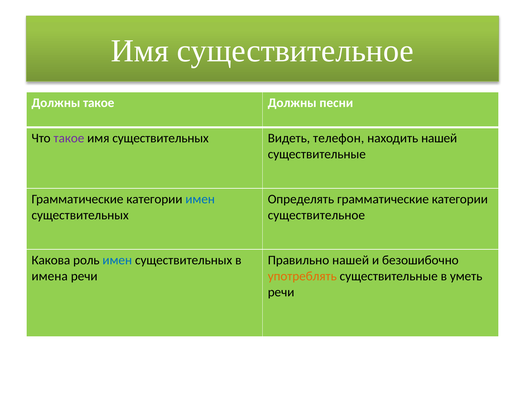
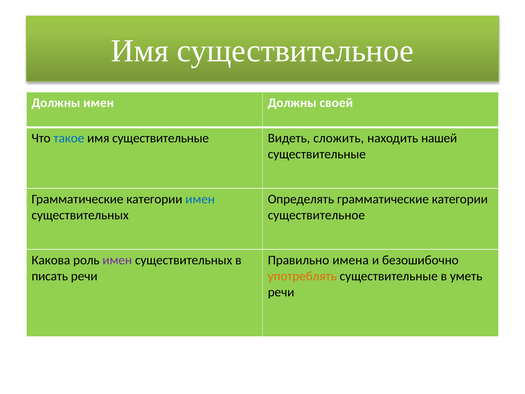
Должны такое: такое -> имен
песни: песни -> своей
такое at (69, 138) colour: purple -> blue
имя существительных: существительных -> существительные
телефон: телефон -> сложить
имен at (117, 260) colour: blue -> purple
Правильно нашей: нашей -> имена
имена: имена -> писать
